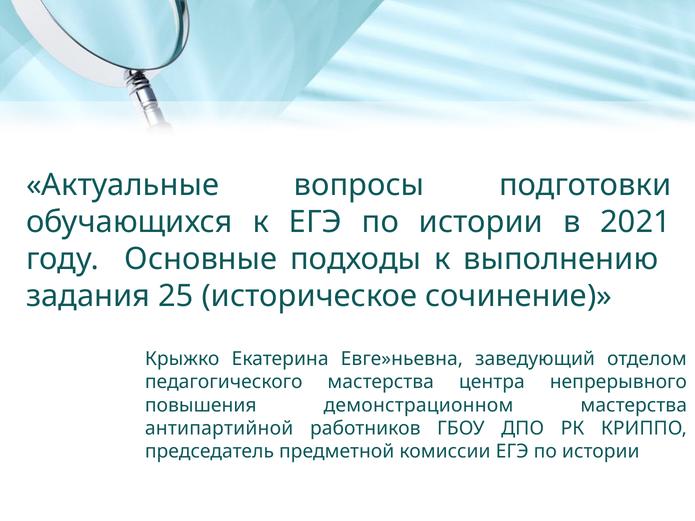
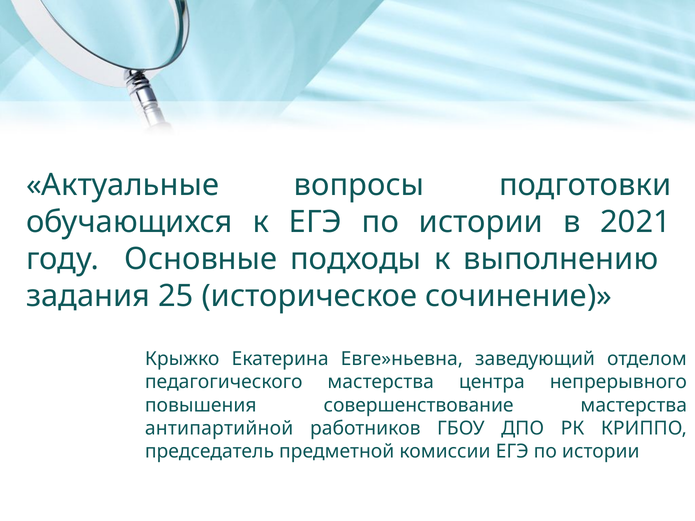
демонстрационном: демонстрационном -> совершенствование
